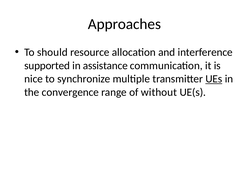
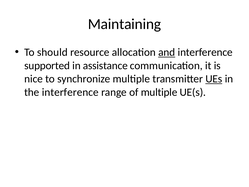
Approaches: Approaches -> Maintaining
and underline: none -> present
the convergence: convergence -> interference
of without: without -> multiple
